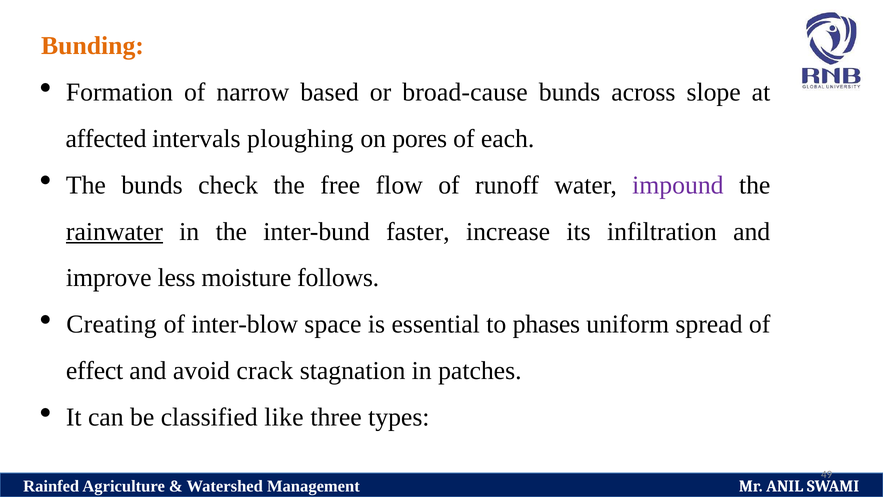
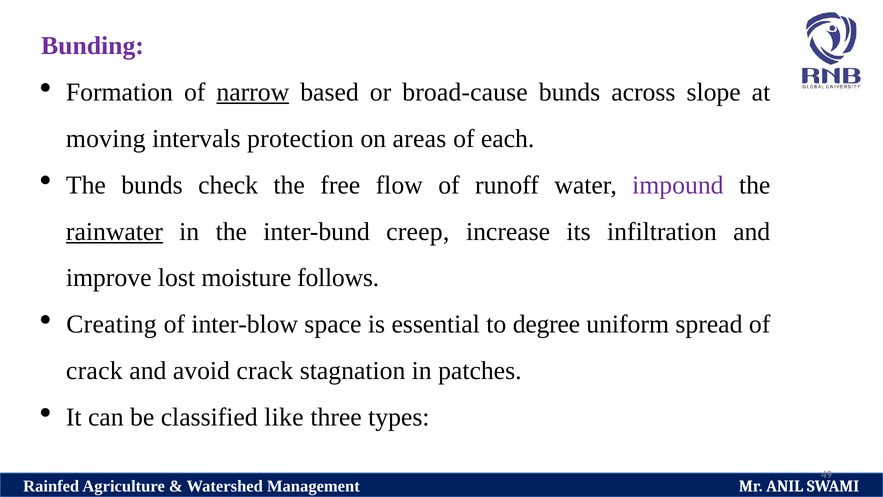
Bunding colour: orange -> purple
narrow underline: none -> present
affected: affected -> moving
ploughing: ploughing -> protection
pores: pores -> areas
faster: faster -> creep
less: less -> lost
phases: phases -> degree
effect at (95, 371): effect -> crack
